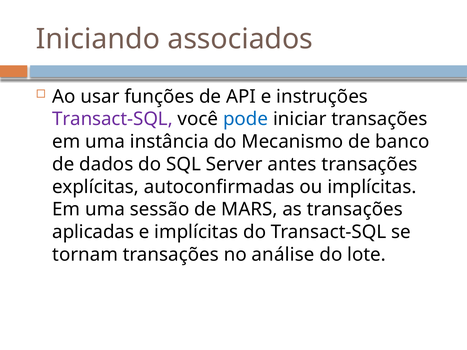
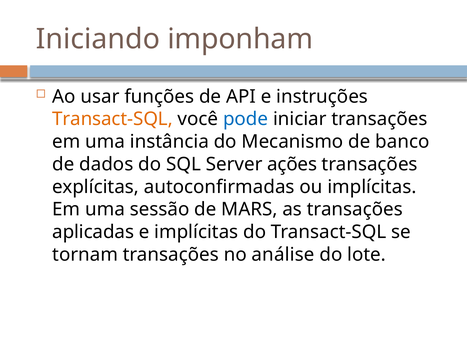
associados: associados -> imponham
Transact-SQL at (112, 119) colour: purple -> orange
antes: antes -> ações
